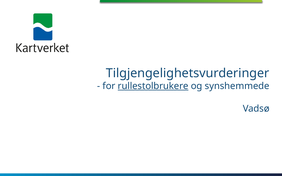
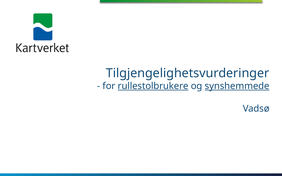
synshemmede underline: none -> present
